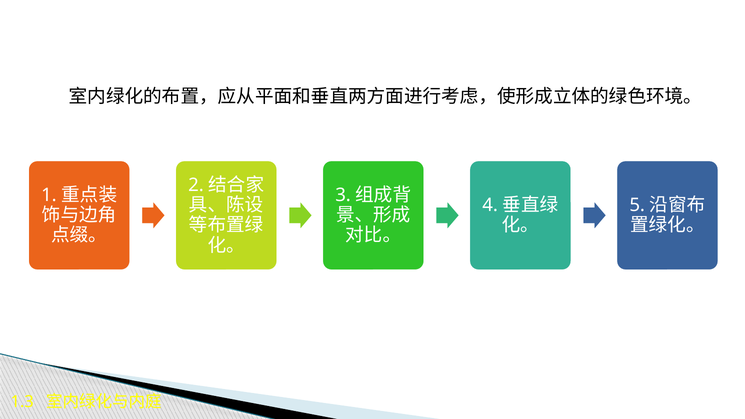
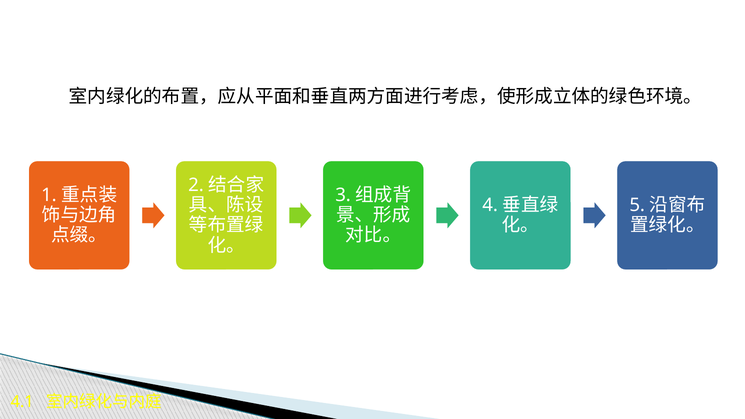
1.3: 1.3 -> 4.1
